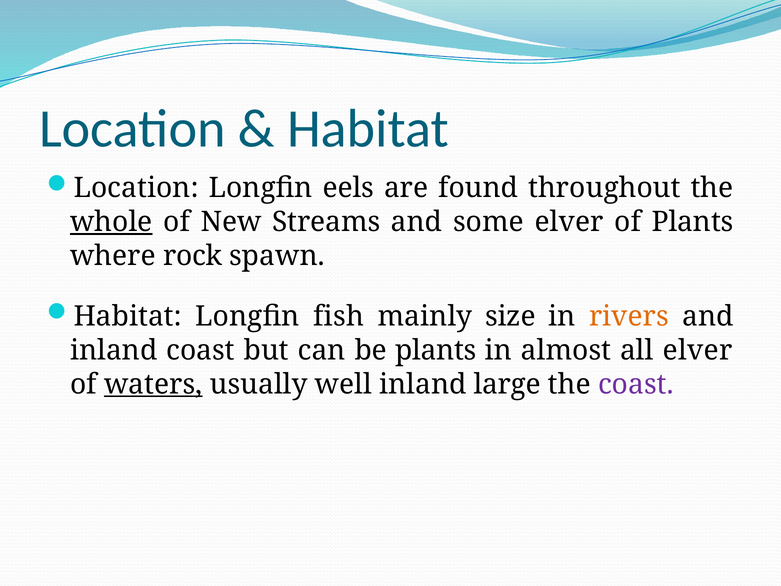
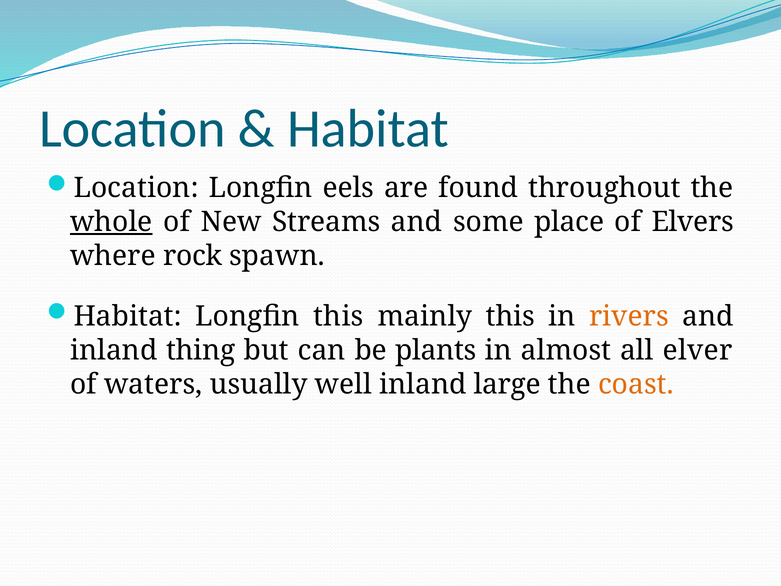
some elver: elver -> place
of Plants: Plants -> Elvers
Longfin fish: fish -> this
mainly size: size -> this
inland coast: coast -> thing
waters underline: present -> none
coast at (636, 384) colour: purple -> orange
